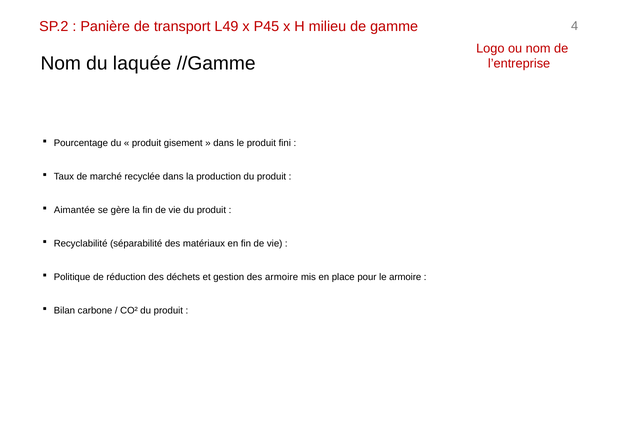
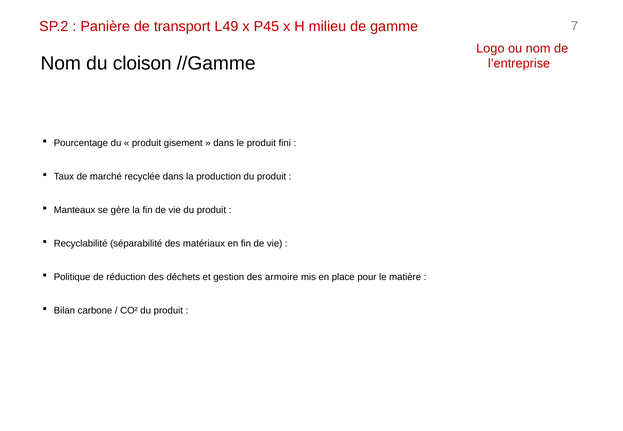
4: 4 -> 7
laquée: laquée -> cloison
Aimantée: Aimantée -> Manteaux
le armoire: armoire -> matière
